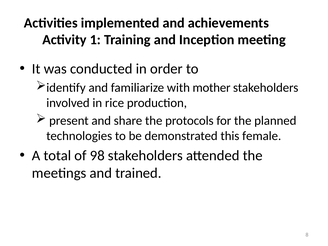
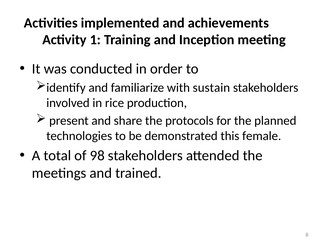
mother: mother -> sustain
